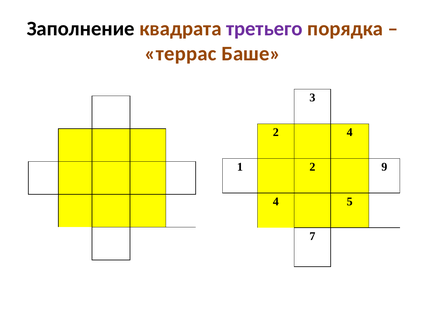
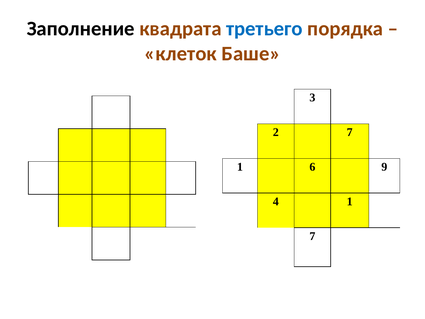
третьего colour: purple -> blue
террас: террас -> клеток
2 4: 4 -> 7
1 2: 2 -> 6
4 5: 5 -> 1
